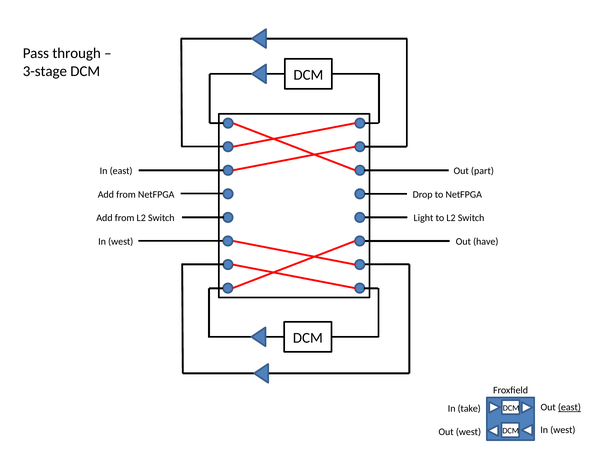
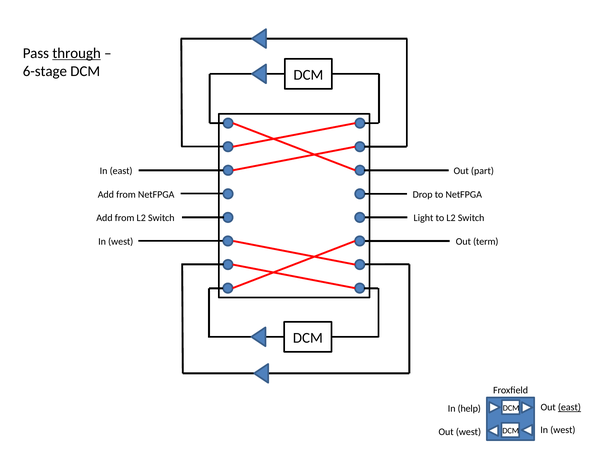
through underline: none -> present
3-stage: 3-stage -> 6-stage
have: have -> term
take: take -> help
